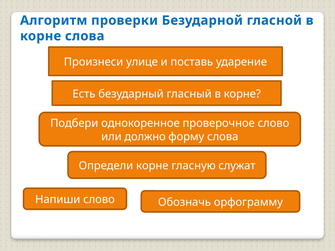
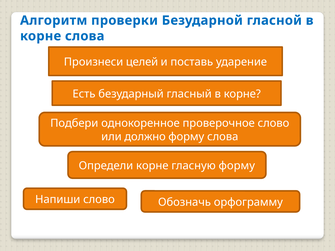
улице: улице -> целей
гласную служат: служат -> форму
